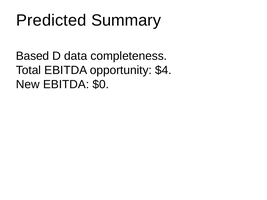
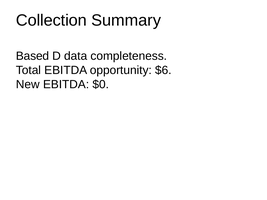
Predicted: Predicted -> Collection
$4: $4 -> $6
